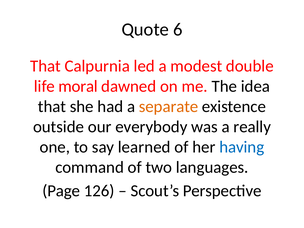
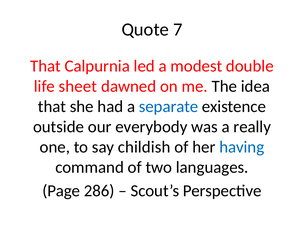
6: 6 -> 7
moral: moral -> sheet
separate colour: orange -> blue
learned: learned -> childish
126: 126 -> 286
